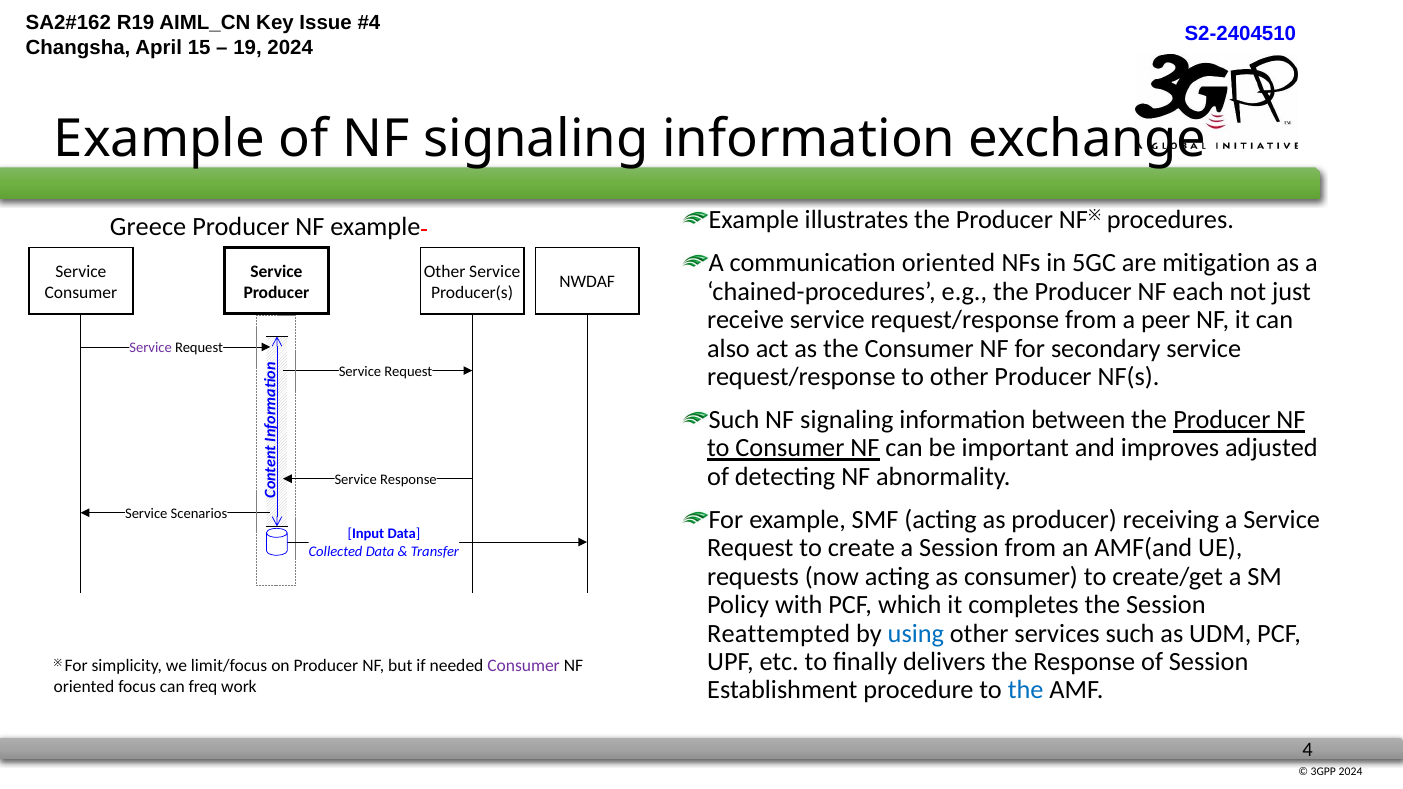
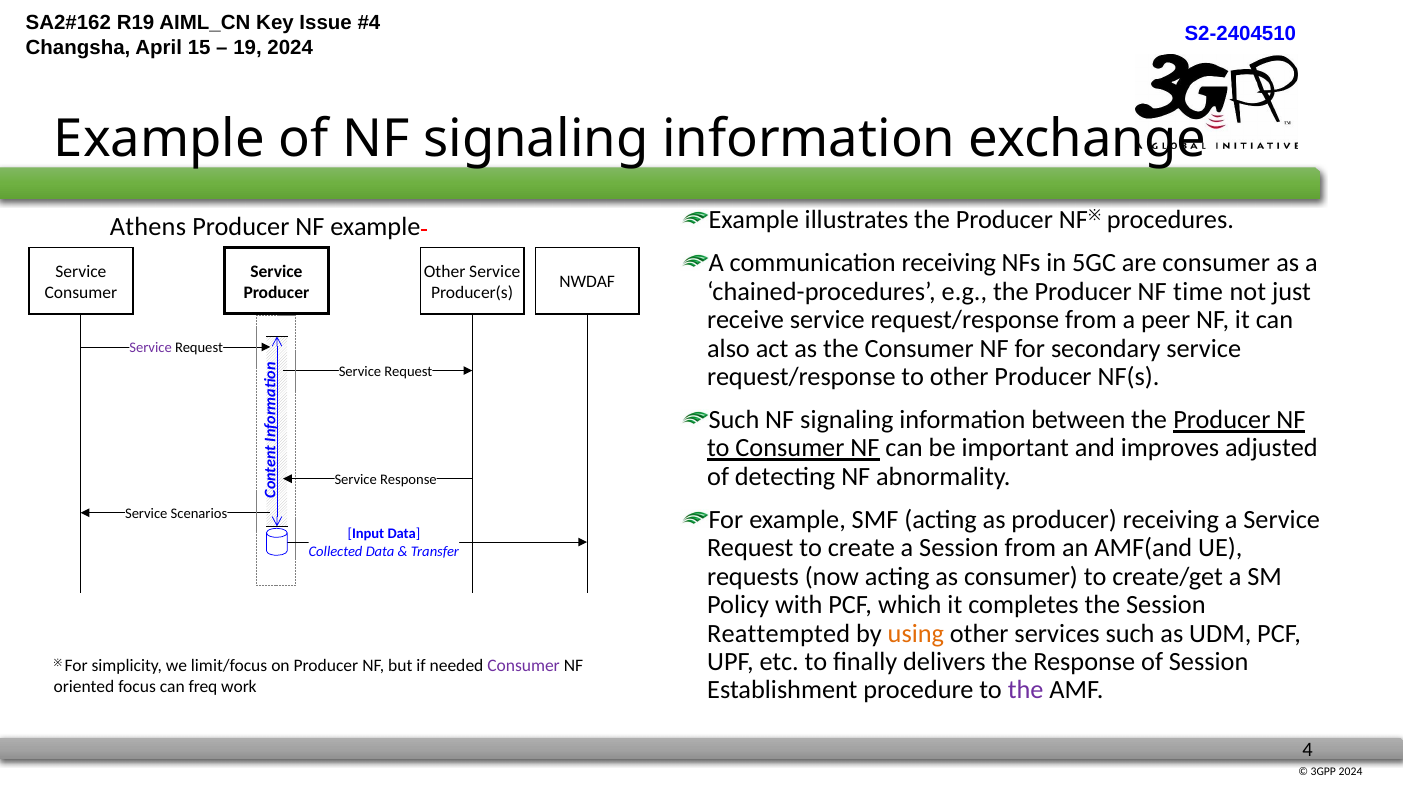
Greece: Greece -> Athens
communication oriented: oriented -> receiving
are mitigation: mitigation -> consumer
each: each -> time
using colour: blue -> orange
the at (1026, 690) colour: blue -> purple
